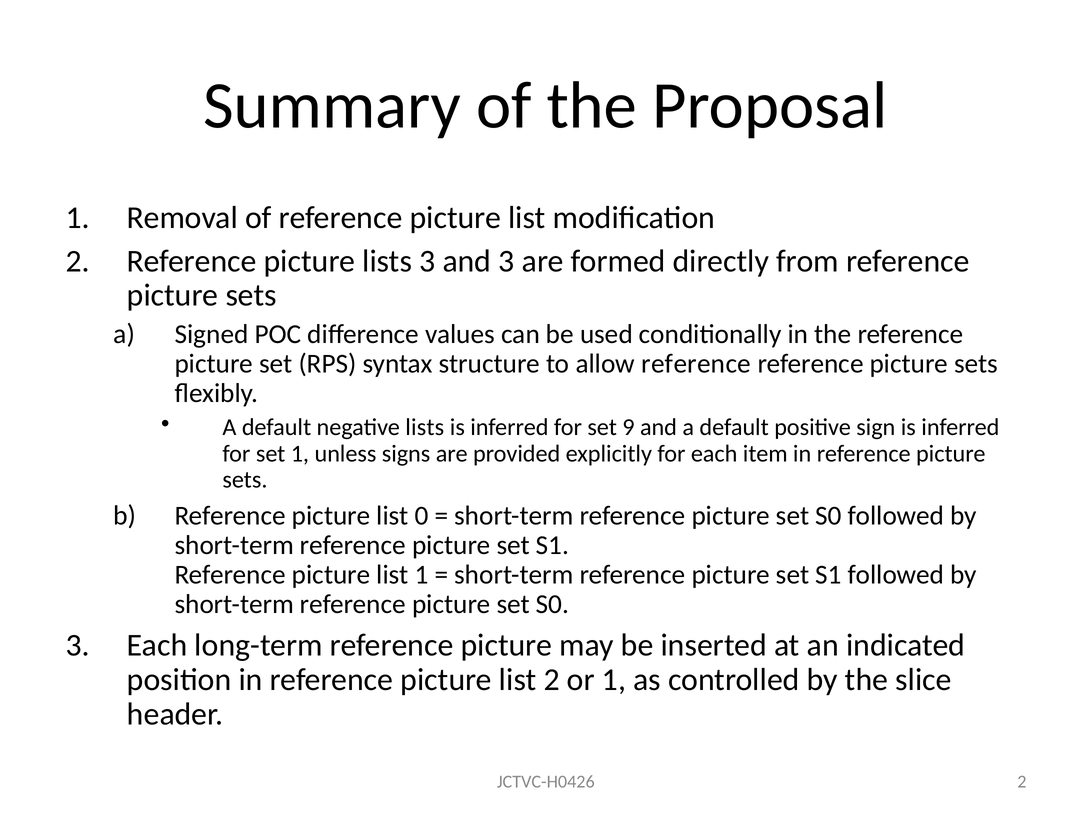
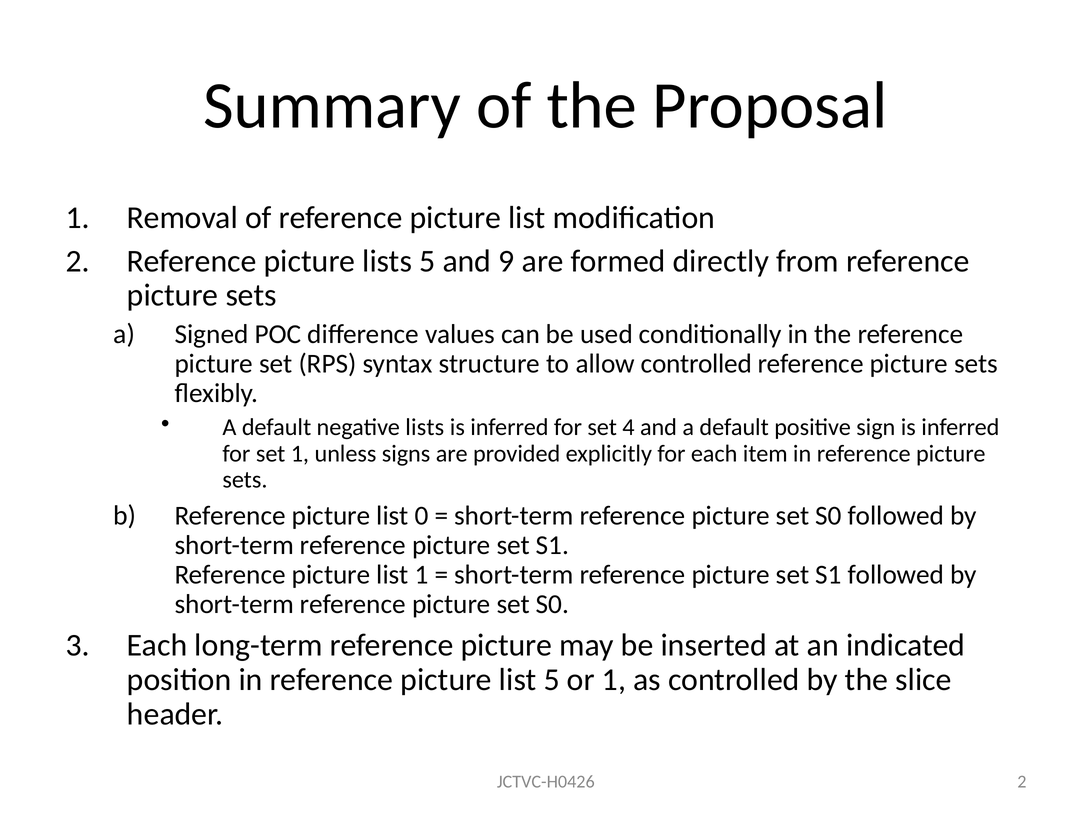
lists 3: 3 -> 5
and 3: 3 -> 9
allow reference: reference -> controlled
9: 9 -> 4
list 2: 2 -> 5
